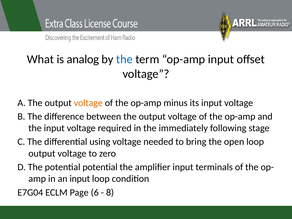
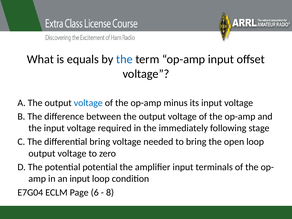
analog: analog -> equals
voltage at (88, 103) colour: orange -> blue
differential using: using -> bring
